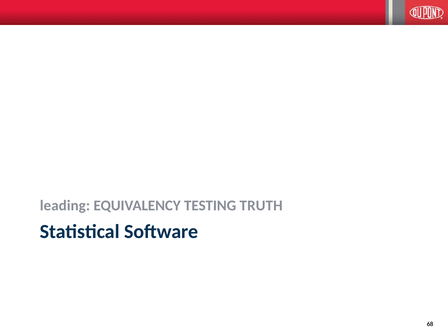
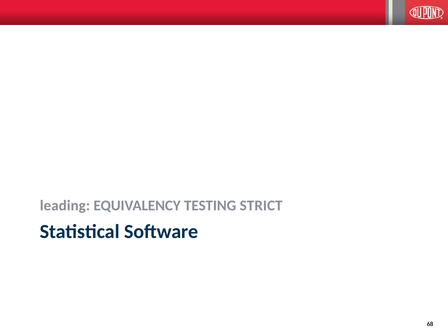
TRUTH: TRUTH -> STRICT
